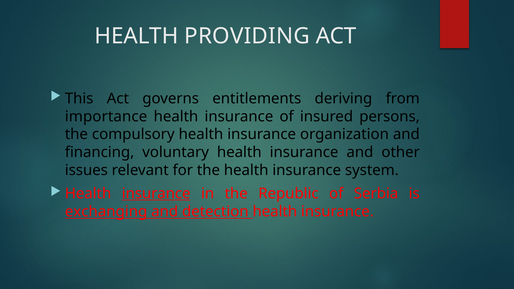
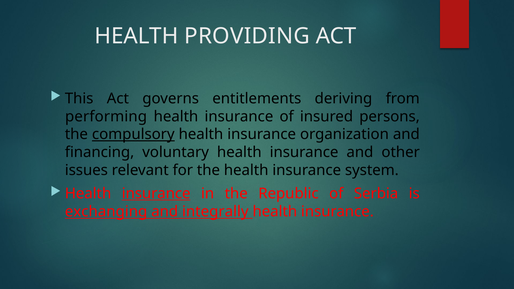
importance: importance -> performing
compulsory underline: none -> present
detection: detection -> integrally
